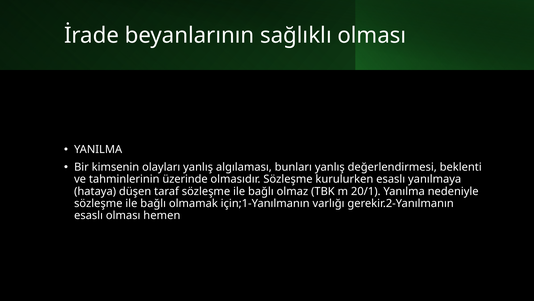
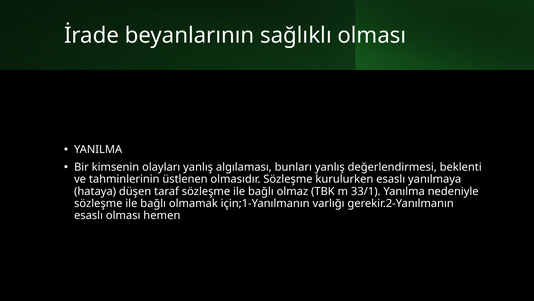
üzerinde: üzerinde -> üstlenen
20/1: 20/1 -> 33/1
